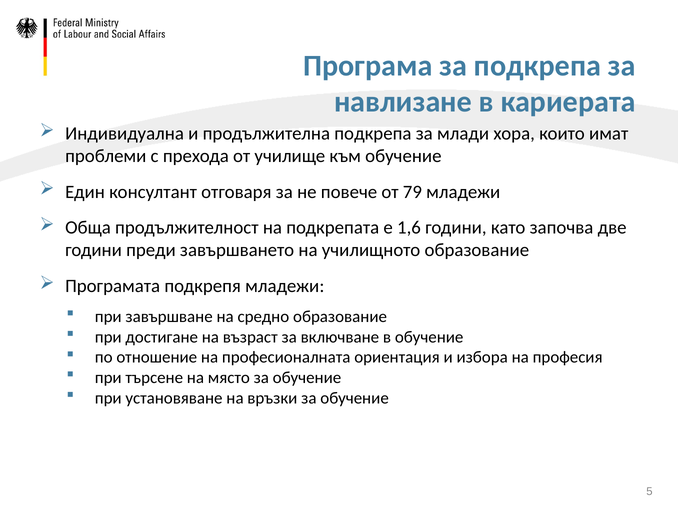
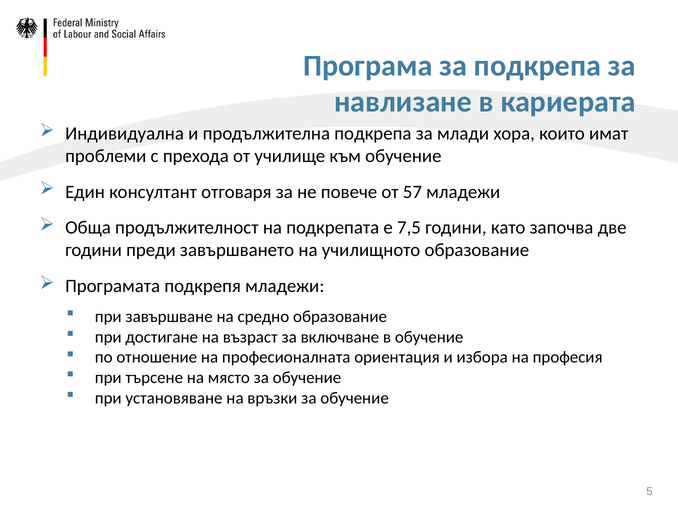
79: 79 -> 57
1,6: 1,6 -> 7,5
